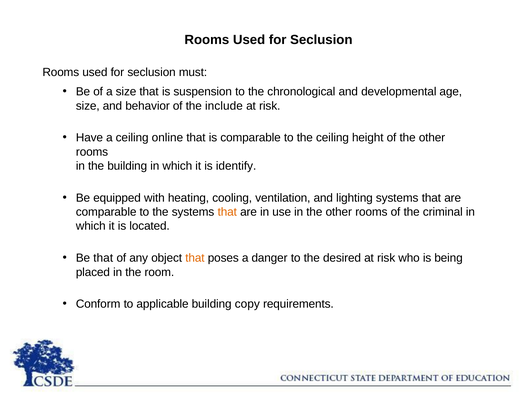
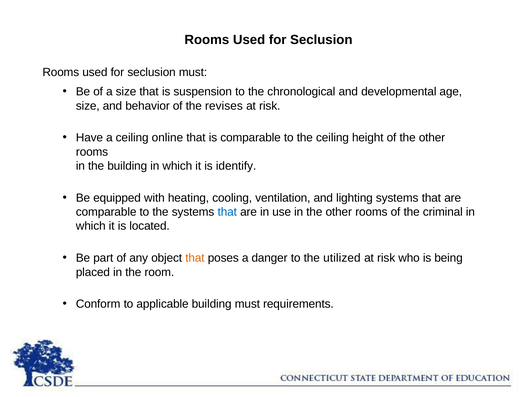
include: include -> revises
that at (227, 212) colour: orange -> blue
Be that: that -> part
desired: desired -> utilized
building copy: copy -> must
